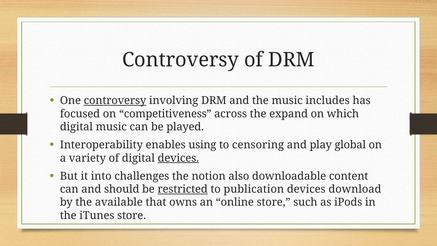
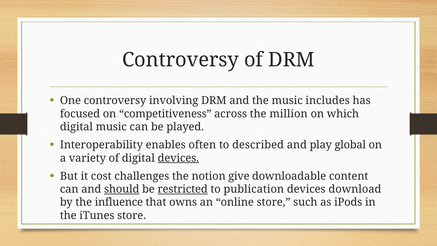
controversy at (115, 101) underline: present -> none
expand: expand -> million
using: using -> often
censoring: censoring -> described
into: into -> cost
also: also -> give
should underline: none -> present
available: available -> influence
